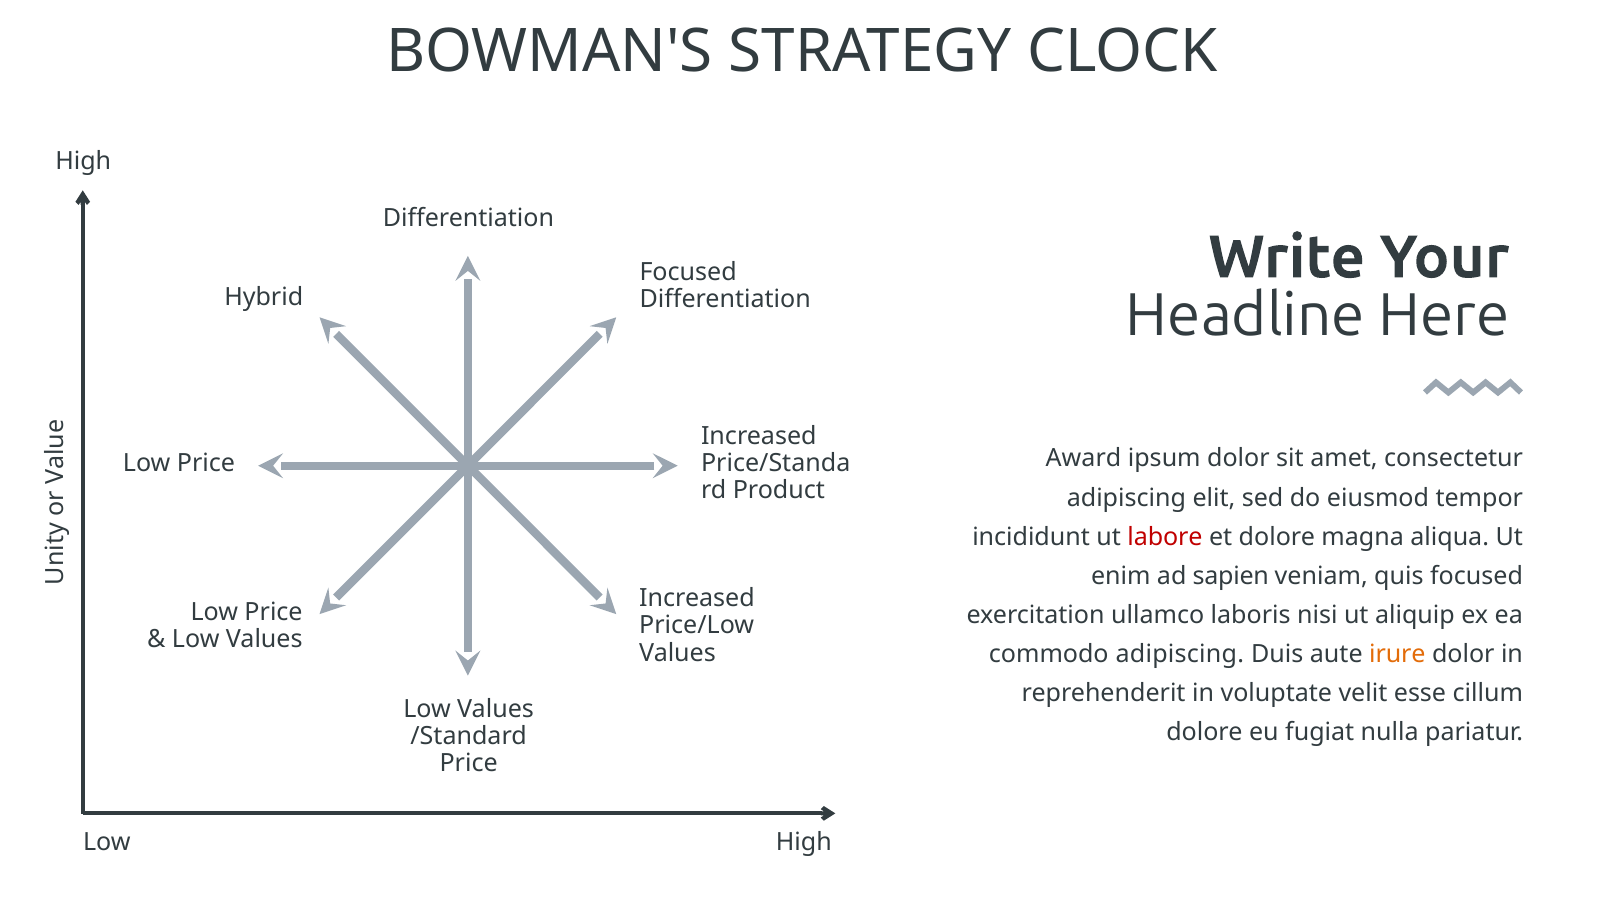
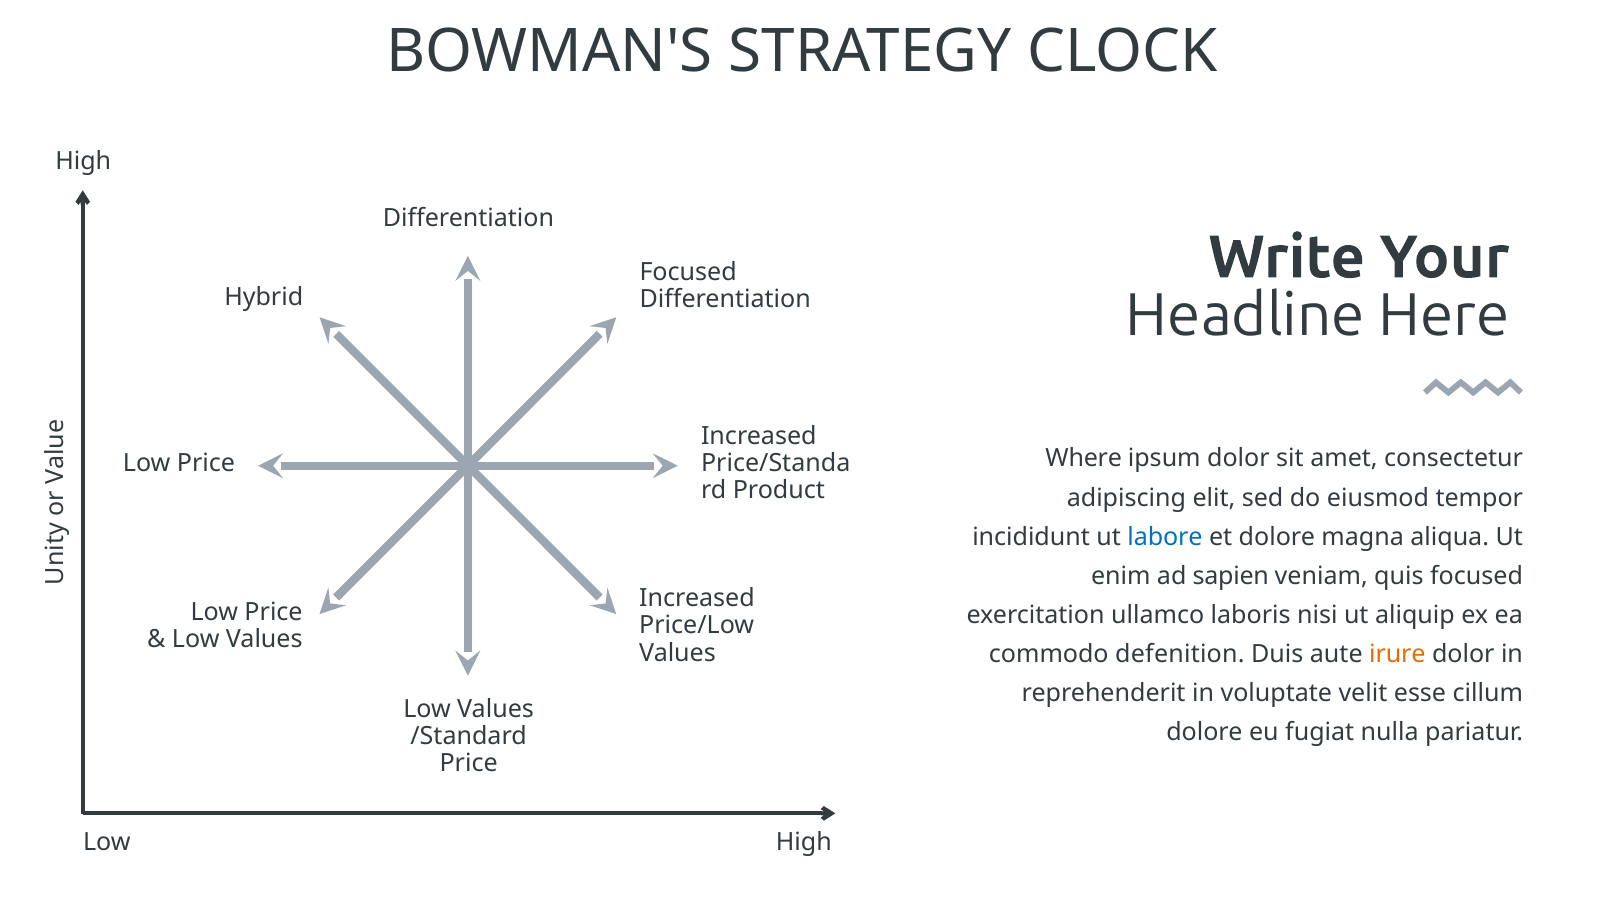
Award: Award -> Where
labore colour: red -> blue
commodo adipiscing: adipiscing -> defenition
